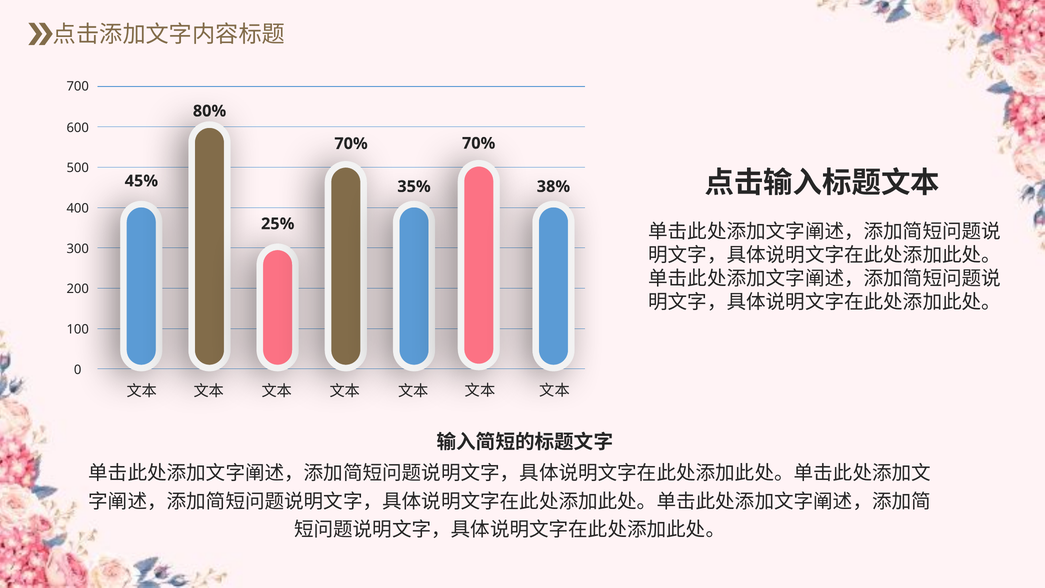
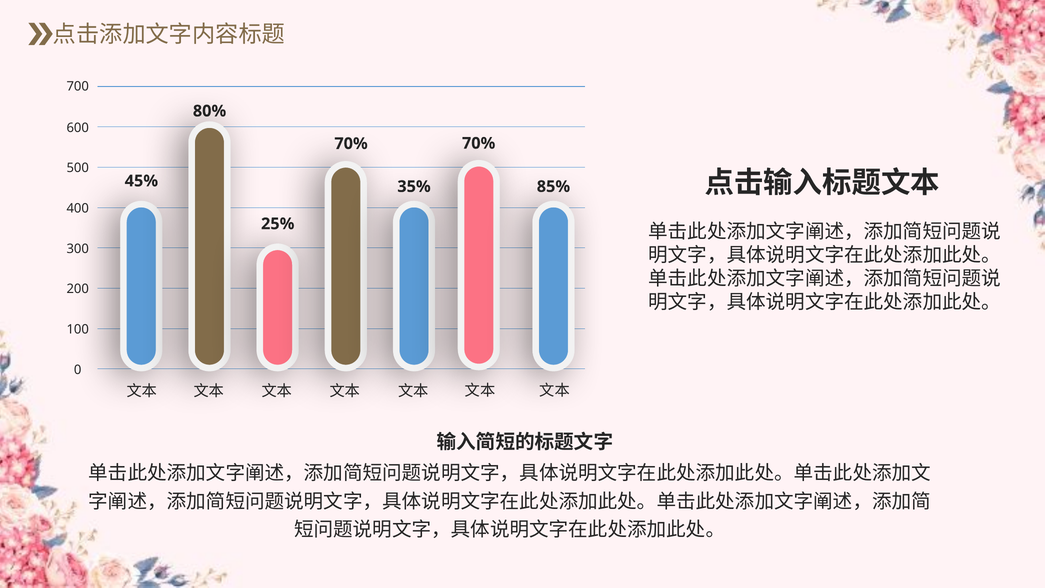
38%: 38% -> 85%
